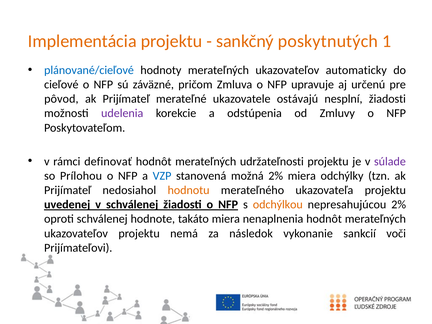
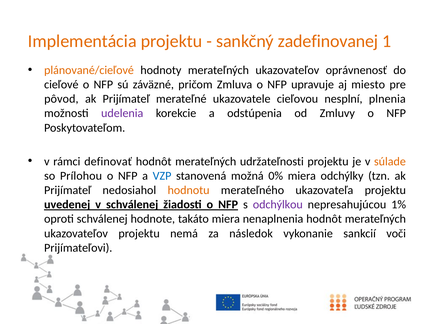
poskytnutých: poskytnutých -> zadefinovanej
plánované/cieľové colour: blue -> orange
automaticky: automaticky -> oprávnenosť
určenú: určenú -> miesto
ostávajú: ostávajú -> cieľovou
nesplní žiadosti: žiadosti -> plnenia
súlade colour: purple -> orange
možná 2%: 2% -> 0%
odchýlkou colour: orange -> purple
nepresahujúcou 2%: 2% -> 1%
